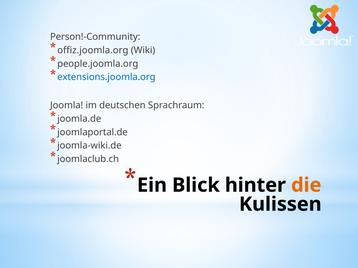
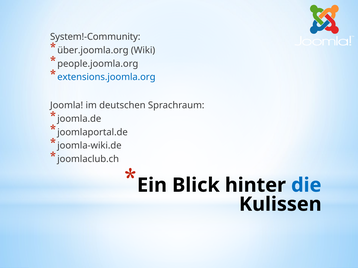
Person!-Community: Person!-Community -> System!-Community
offiz.joomla.org: offiz.joomla.org -> über.joomla.org
die colour: orange -> blue
